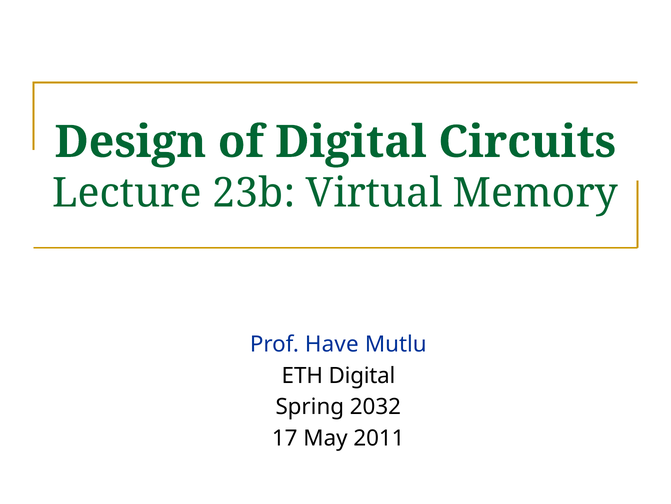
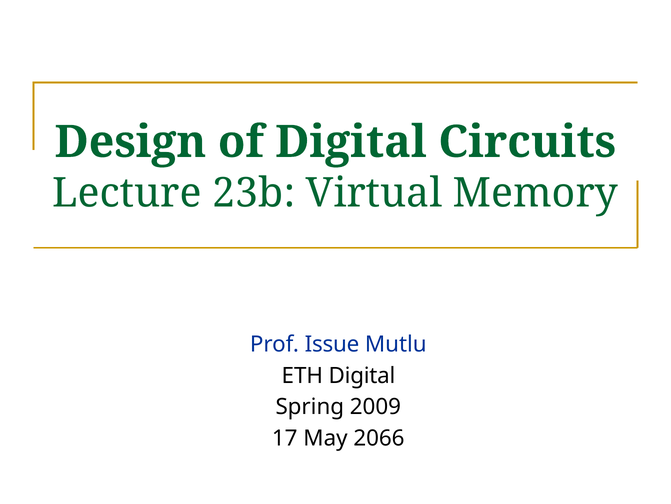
Have: Have -> Issue
2032: 2032 -> 2009
2011: 2011 -> 2066
